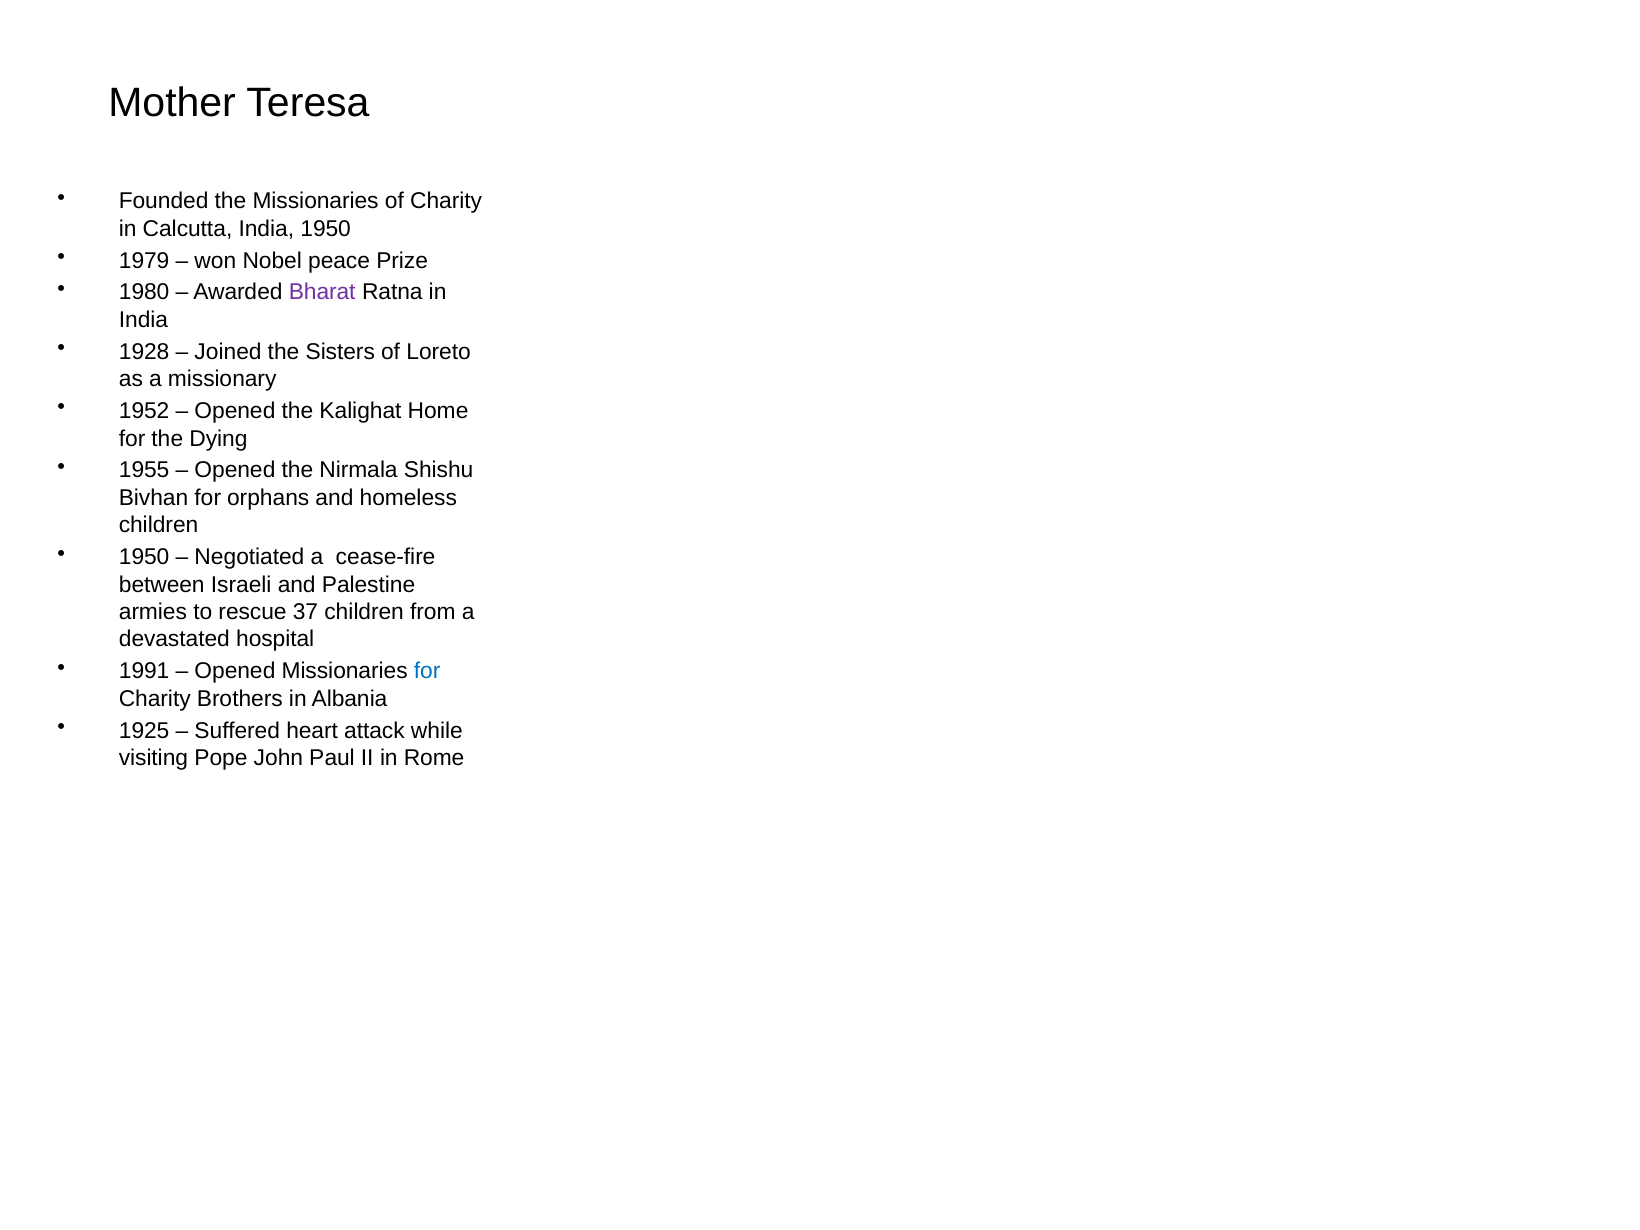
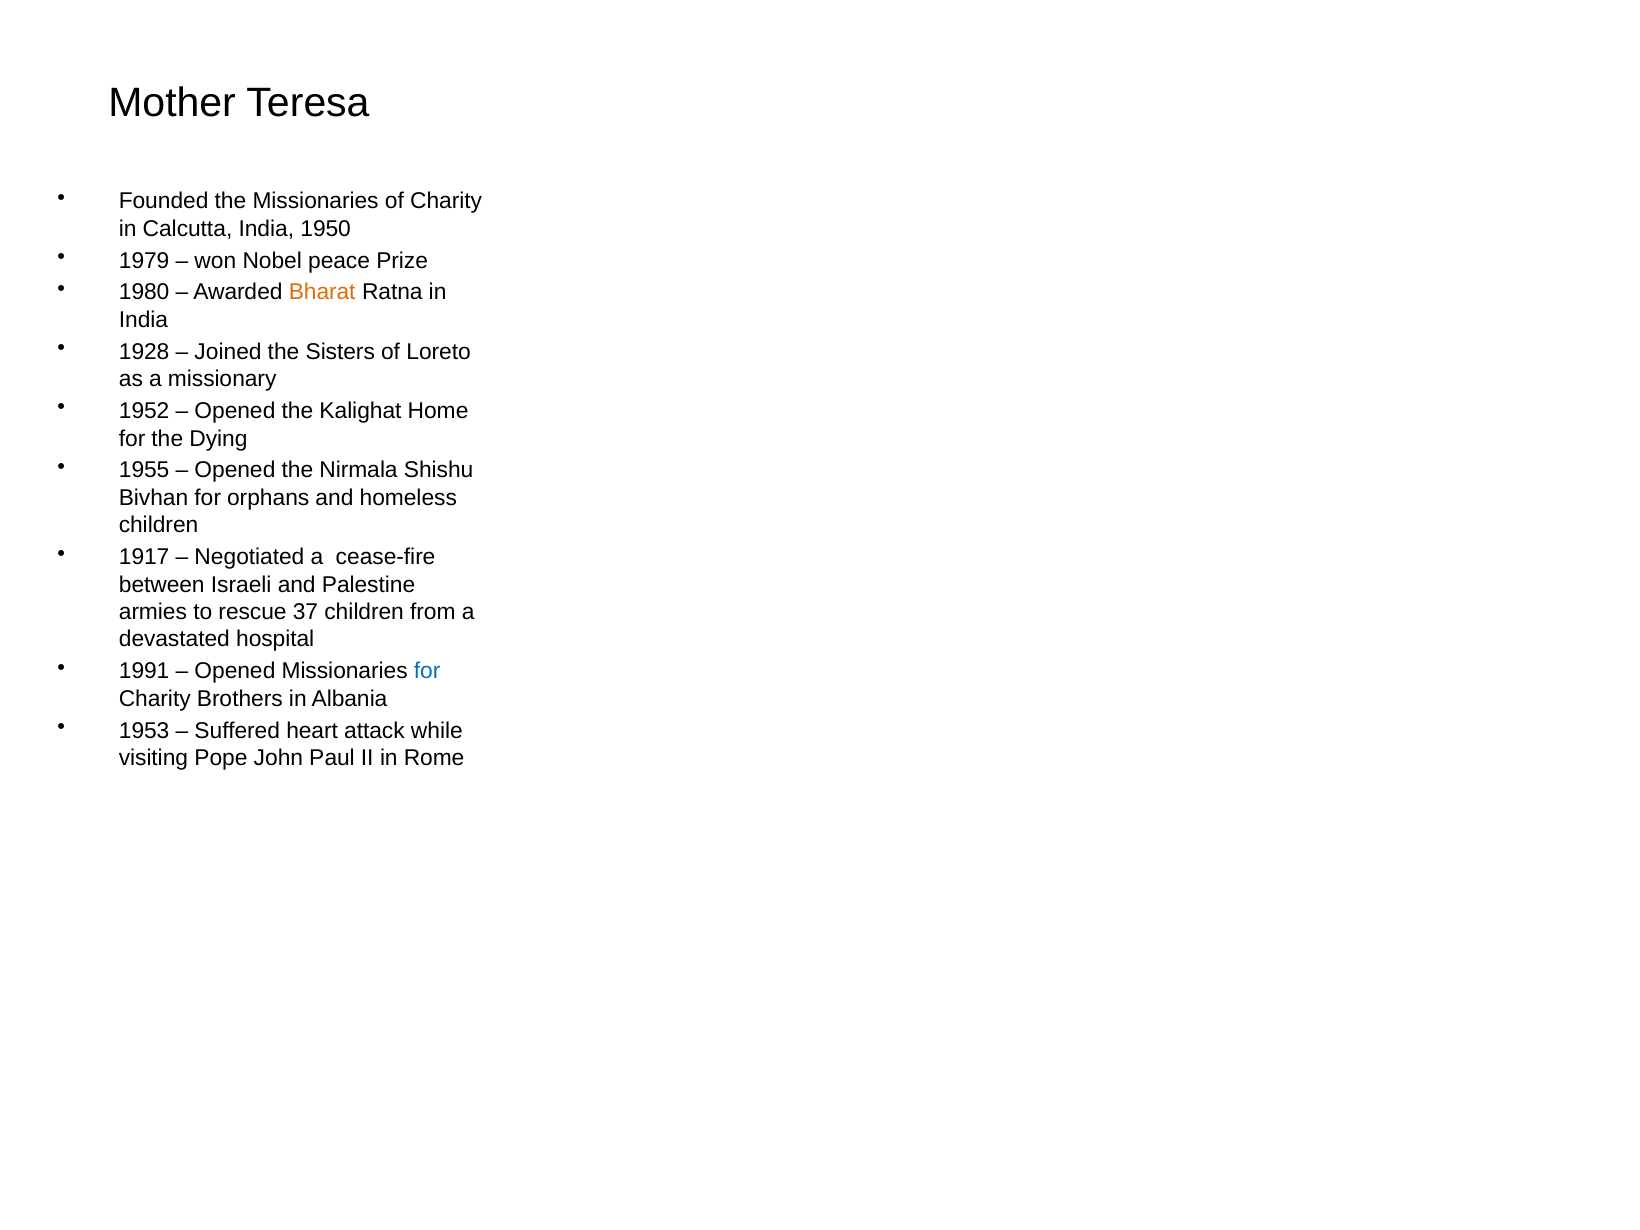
Bharat colour: purple -> orange
1950 at (144, 557): 1950 -> 1917
1925: 1925 -> 1953
